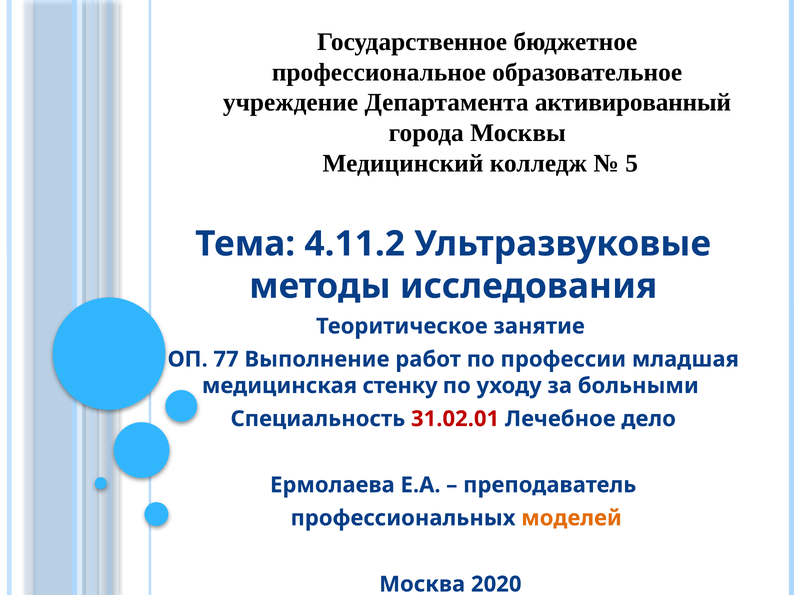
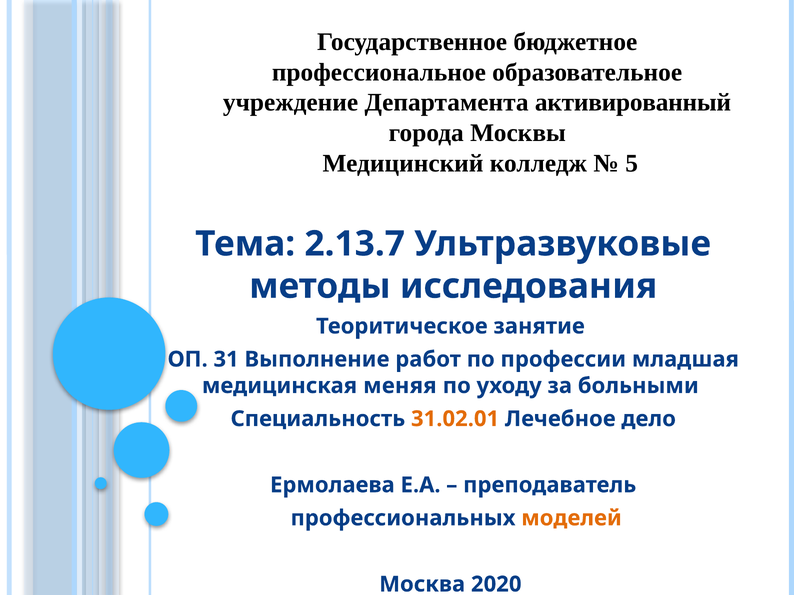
4.11.2: 4.11.2 -> 2.13.7
77: 77 -> 31
стенку: стенку -> меняя
31.02.01 colour: red -> orange
